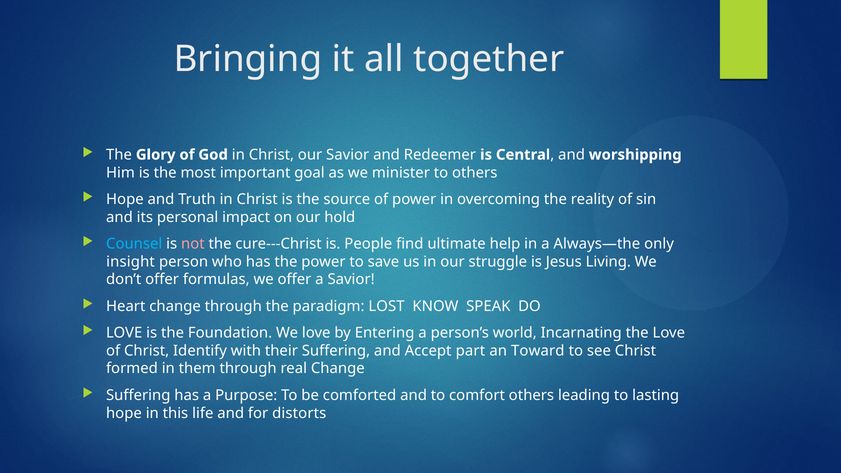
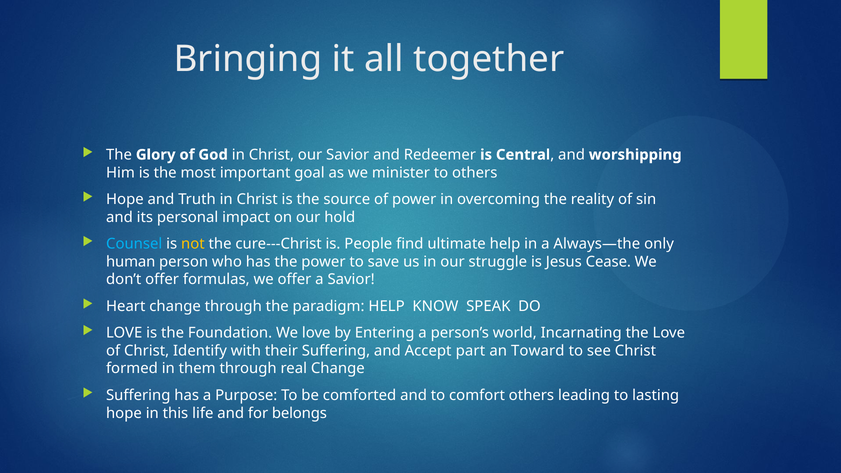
not colour: pink -> yellow
insight: insight -> human
Living: Living -> Cease
paradigm LOST: LOST -> HELP
distorts: distorts -> belongs
